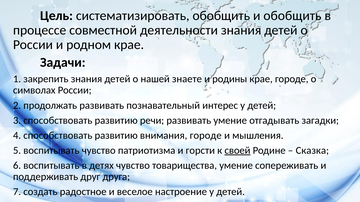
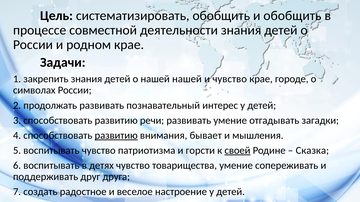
нашей знаете: знаете -> нашей
и родины: родины -> чувство
развитию at (116, 136) underline: none -> present
внимания городе: городе -> бывает
